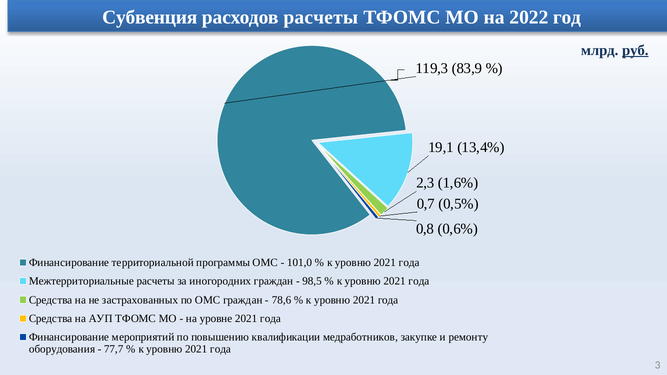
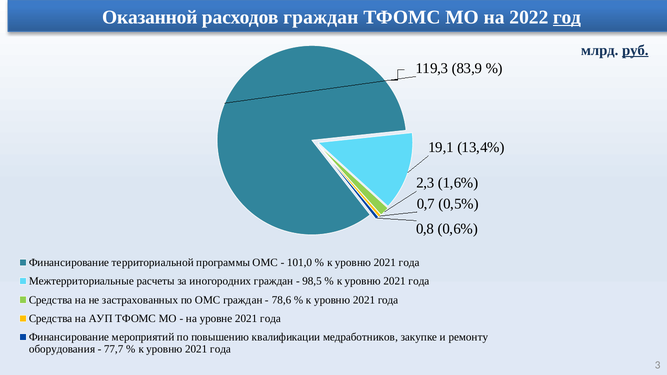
Субвенция: Субвенция -> Оказанной
расходов расчеты: расчеты -> граждан
год underline: none -> present
